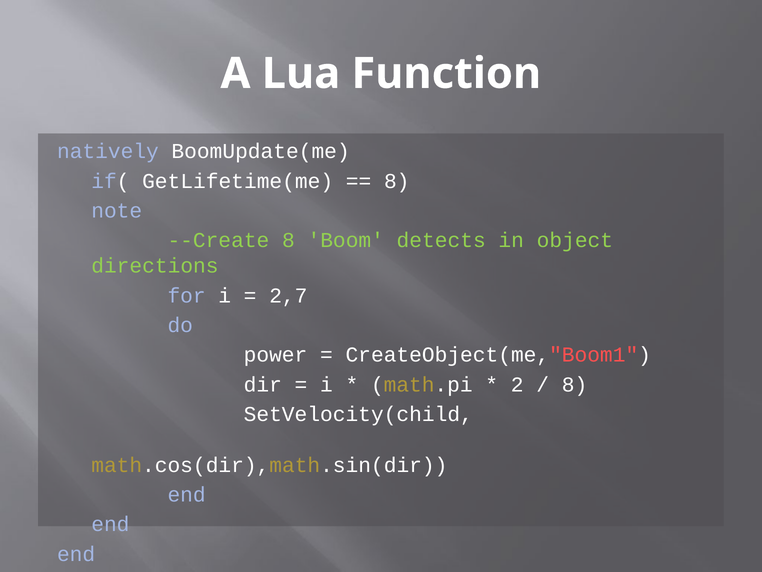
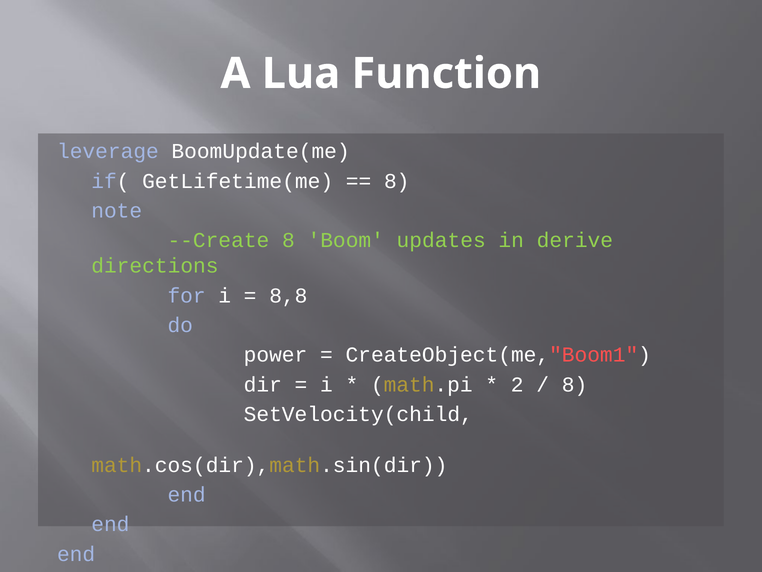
natively: natively -> leverage
detects: detects -> updates
object: object -> derive
2,7: 2,7 -> 8,8
